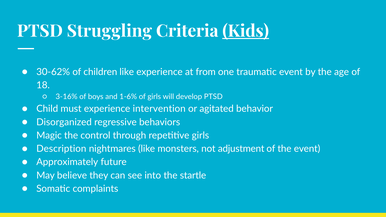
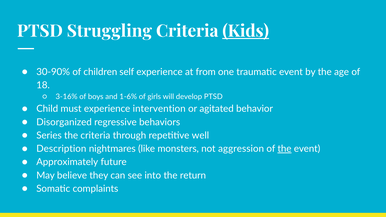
30-62%: 30-62% -> 30-90%
children like: like -> self
Magic: Magic -> Series
the control: control -> criteria
repetitive girls: girls -> well
adjustment: adjustment -> aggression
the at (284, 149) underline: none -> present
startle: startle -> return
